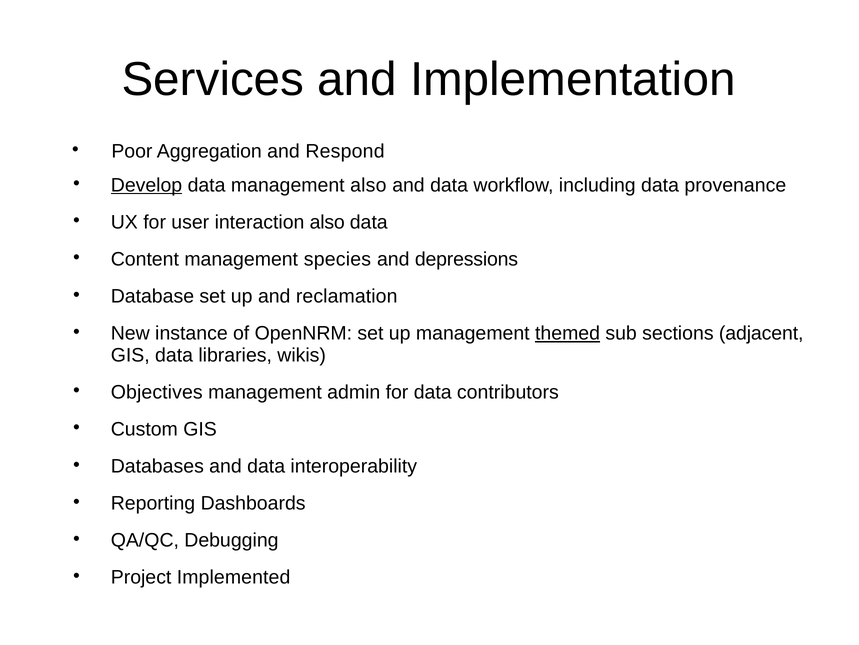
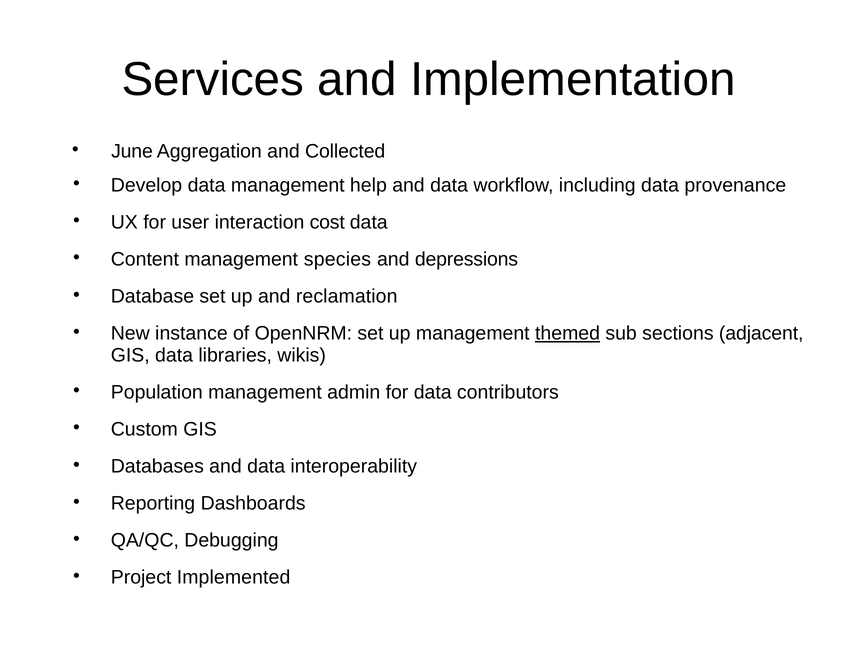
Poor: Poor -> June
Respond: Respond -> Collected
Develop underline: present -> none
management also: also -> help
interaction also: also -> cost
Objectives: Objectives -> Population
